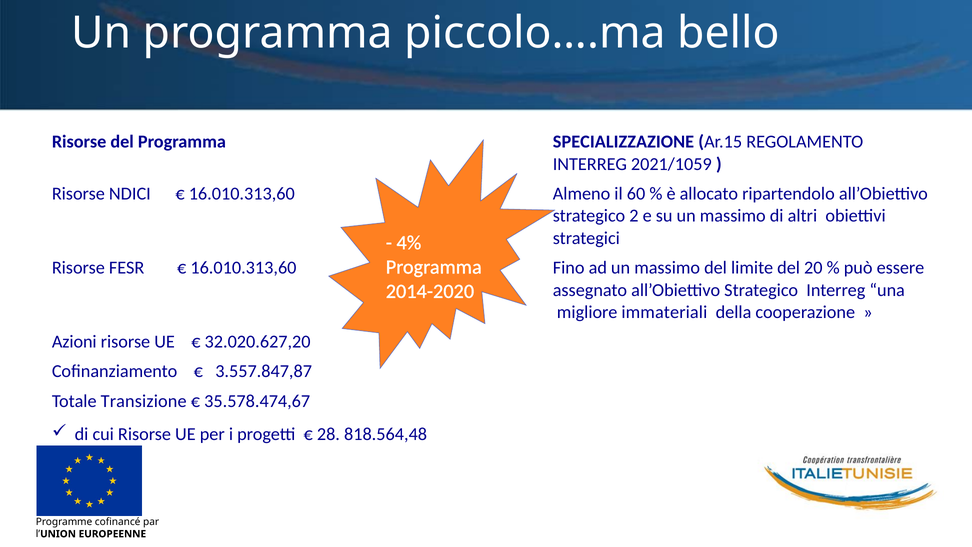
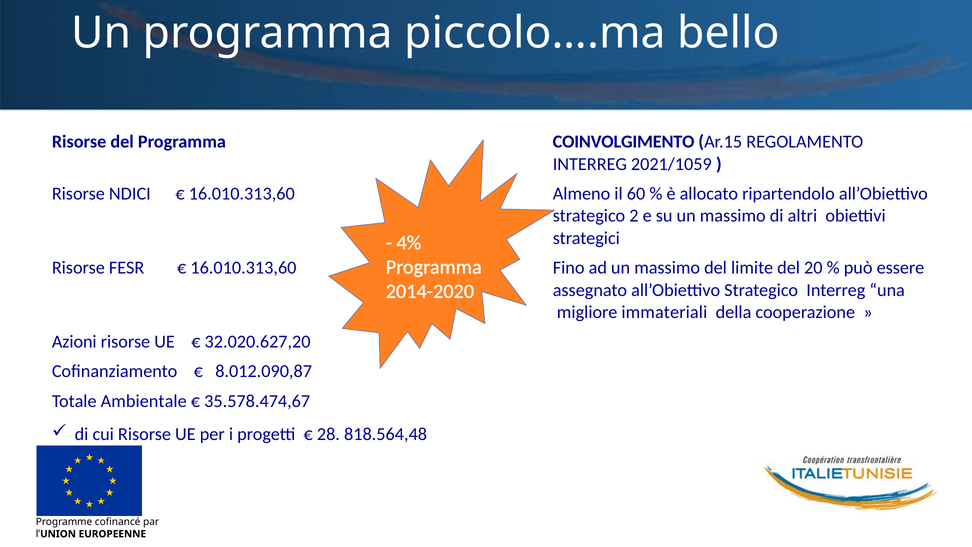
SPECIALIZZAZIONE: SPECIALIZZAZIONE -> COINVOLGIMENTO
3.557.847,87: 3.557.847,87 -> 8.012.090,87
Transizione: Transizione -> Ambientale
